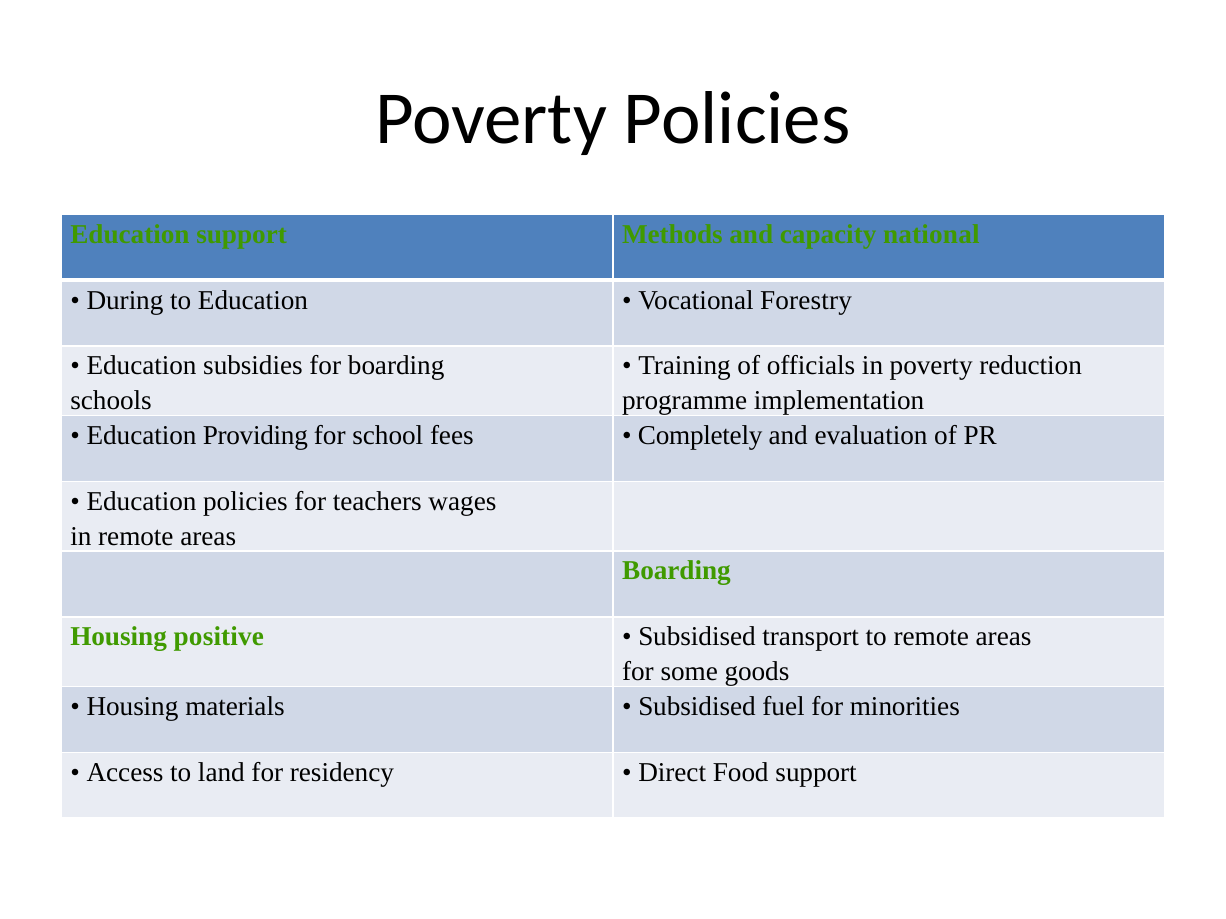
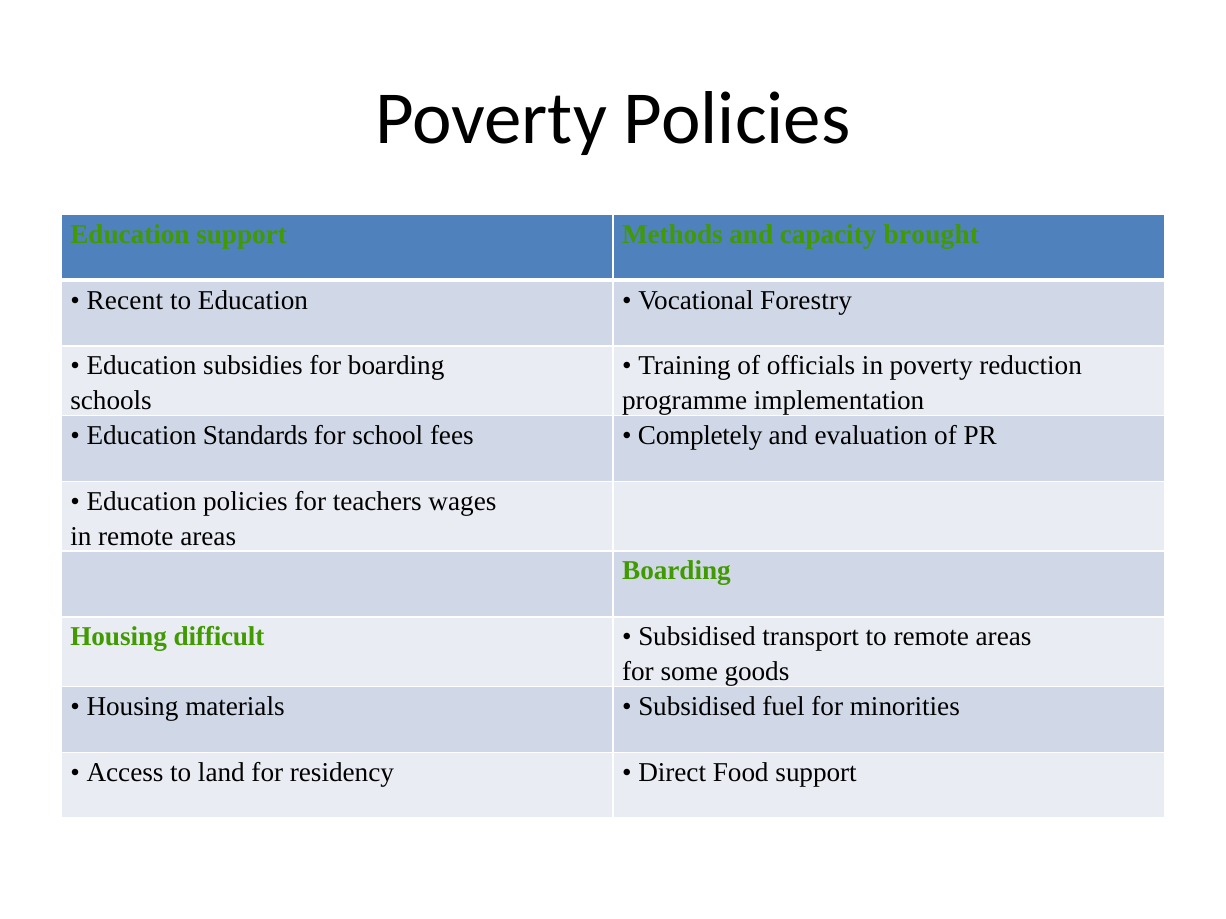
national: national -> brought
During: During -> Recent
Providing: Providing -> Standards
positive: positive -> difficult
